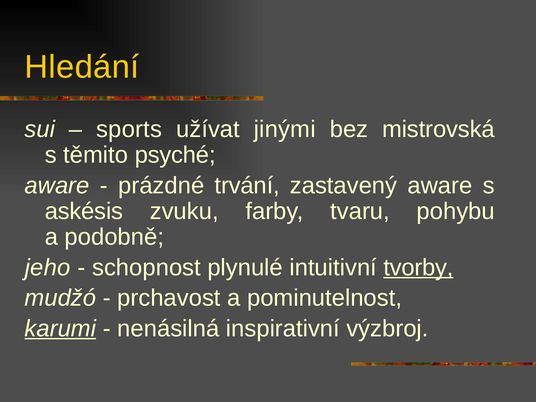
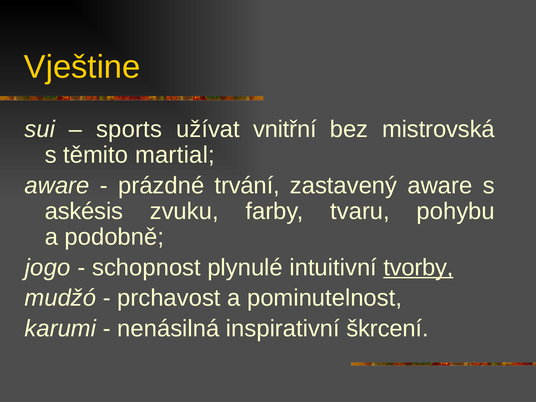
Hledání: Hledání -> Vještine
jinými: jinými -> vnitřní
psyché: psyché -> martial
jeho: jeho -> jogo
karumi underline: present -> none
výzbroj: výzbroj -> škrcení
